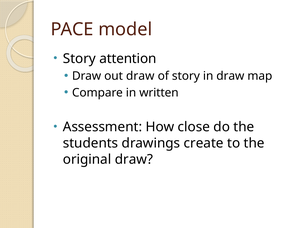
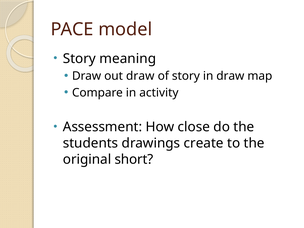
attention: attention -> meaning
written: written -> activity
original draw: draw -> short
